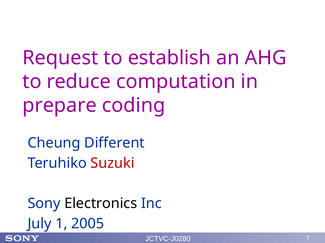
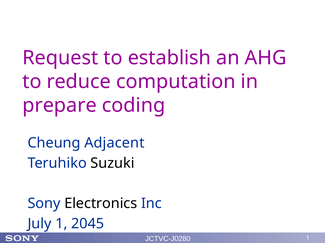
Different: Different -> Adjacent
Suzuki colour: red -> black
2005: 2005 -> 2045
